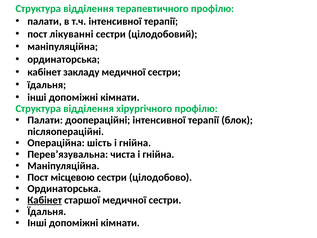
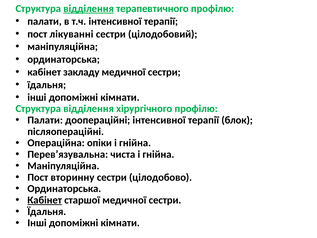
відділення at (89, 9) underline: none -> present
шість: шість -> опіки
місцевою: місцевою -> вторинну
